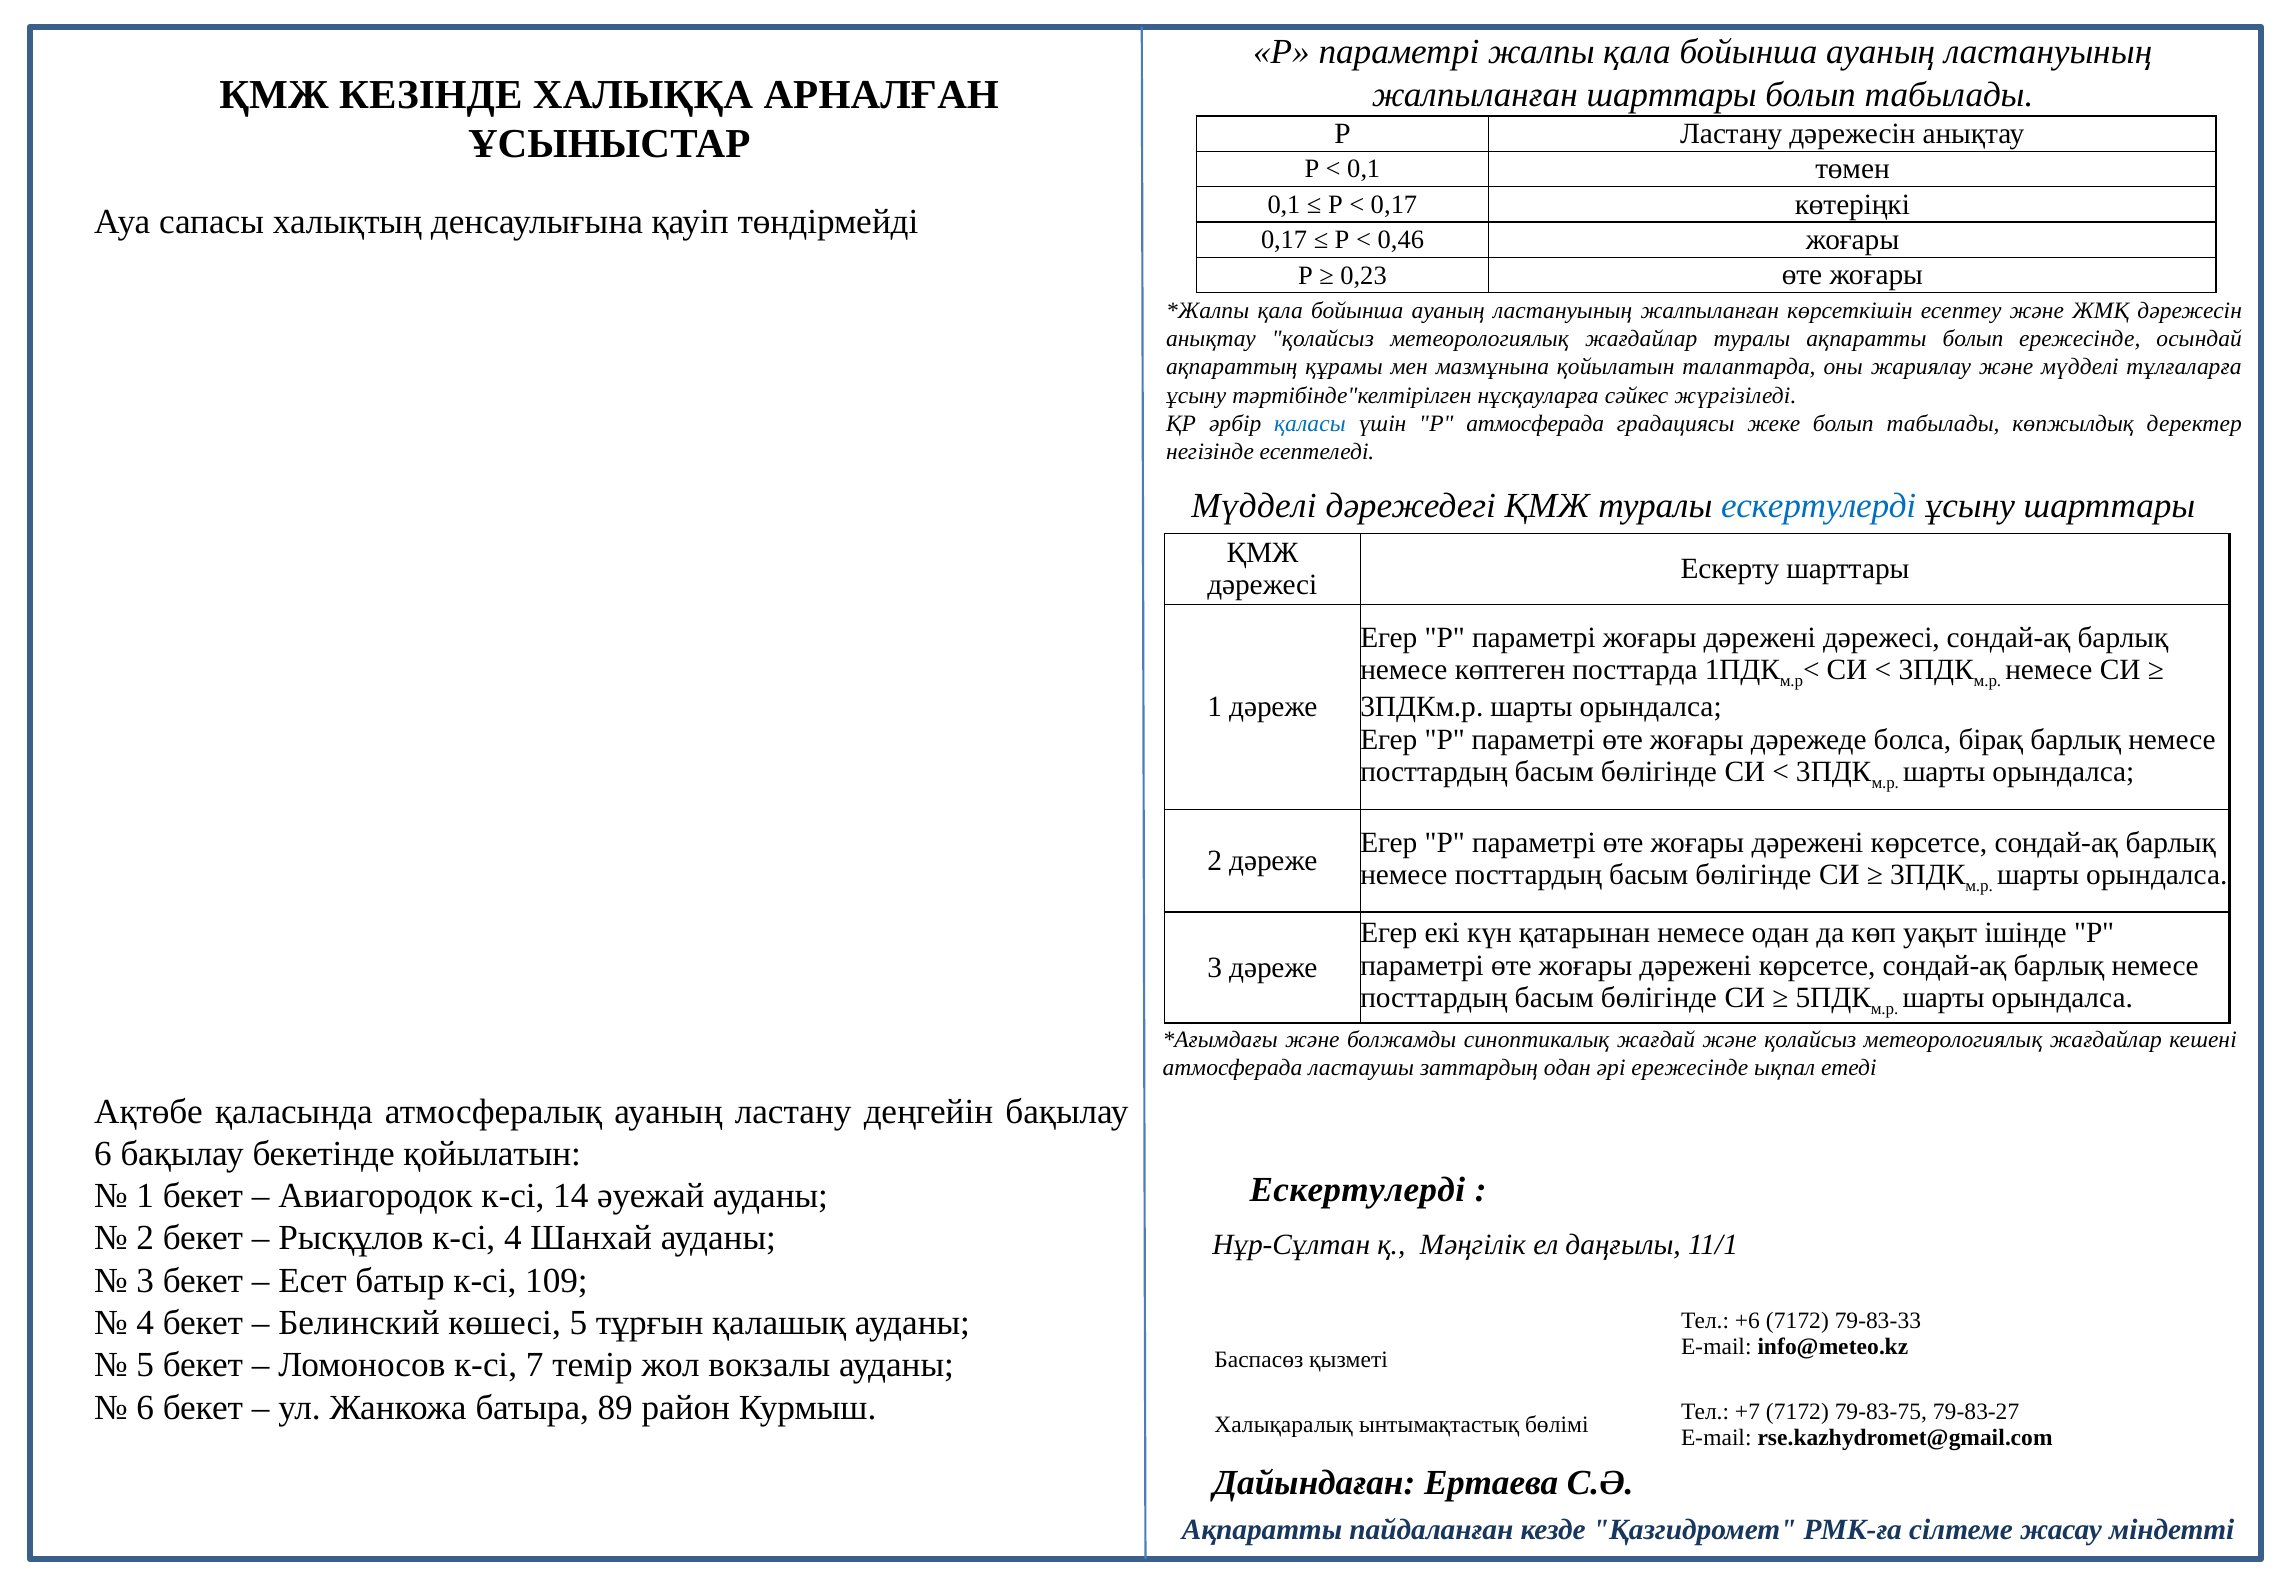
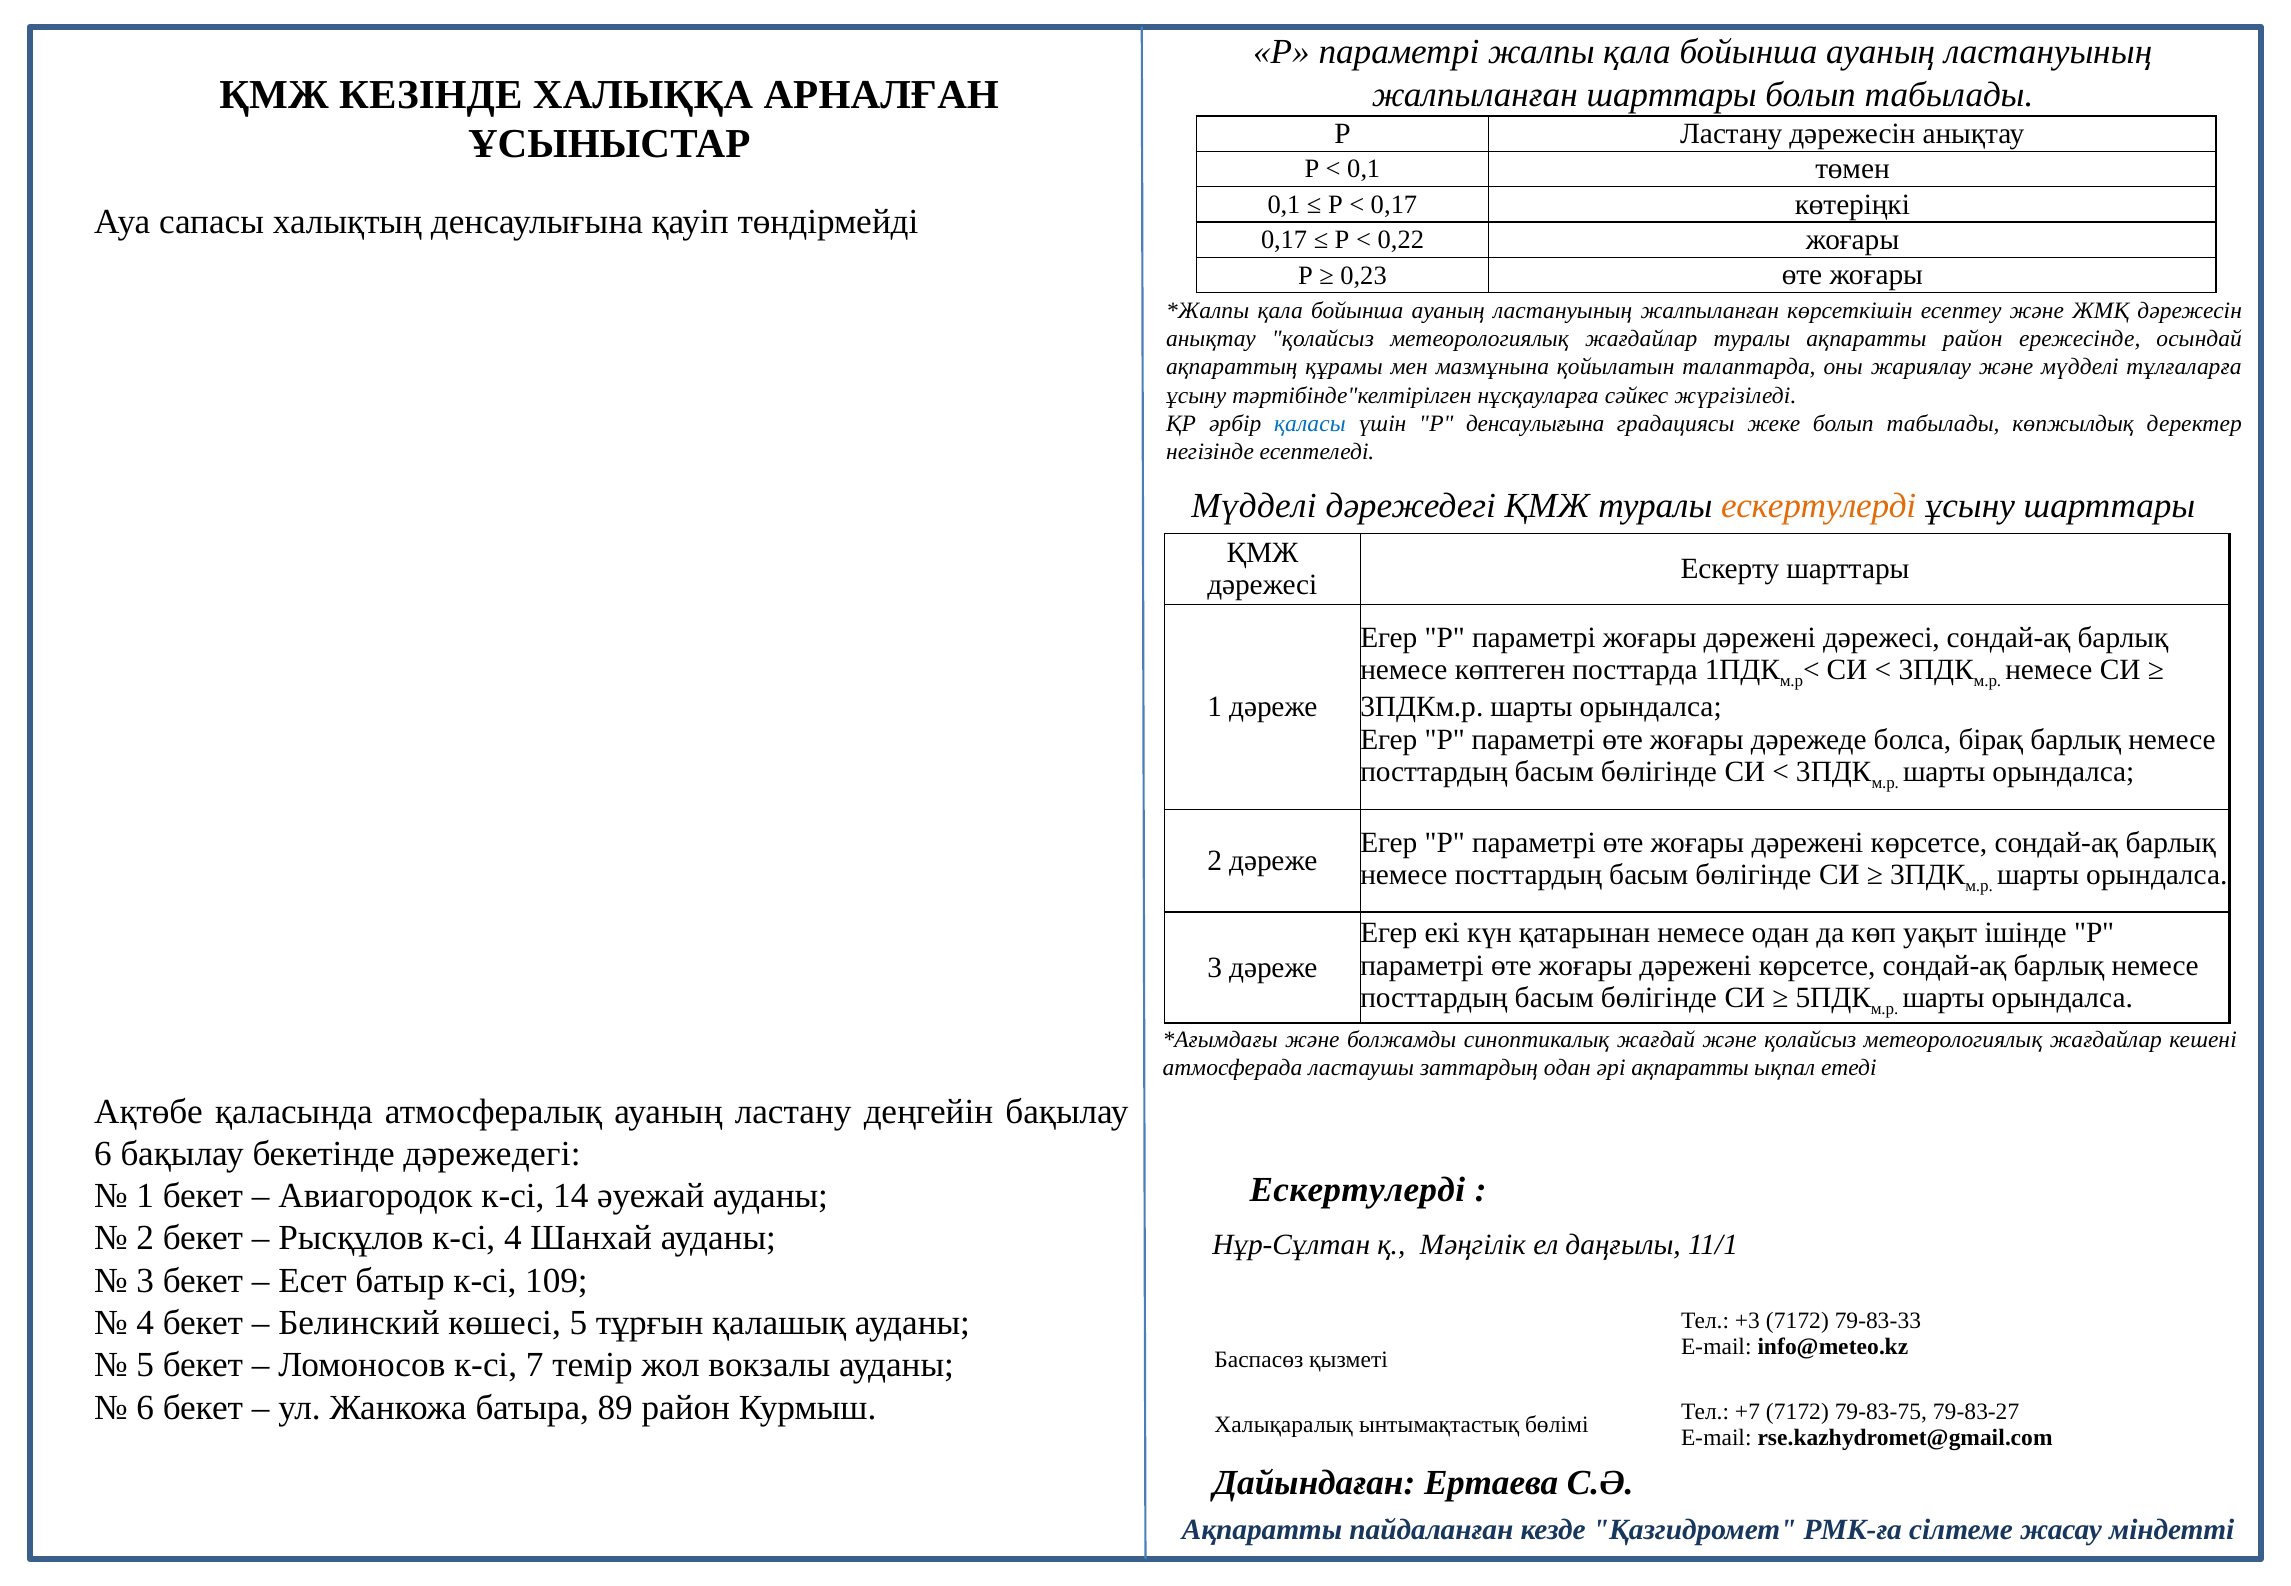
0,46: 0,46 -> 0,22
ақпаратты болып: болып -> район
Р атмосферада: атмосферада -> денсаулығына
ескертулерді at (1819, 506) colour: blue -> orange
әрі ережесінде: ережесінде -> ақпаратты
бекетінде қойылатын: қойылатын -> дәрежедегі
+6: +6 -> +3
